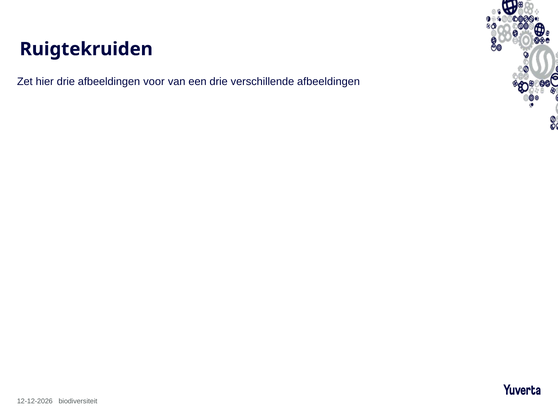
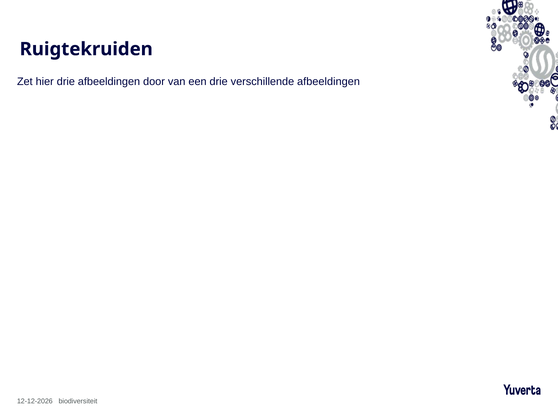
voor: voor -> door
